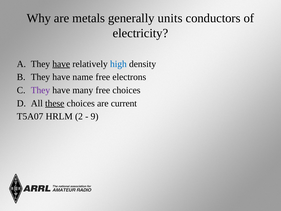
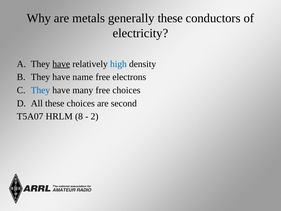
generally units: units -> these
They at (40, 90) colour: purple -> blue
these at (55, 103) underline: present -> none
current: current -> second
2: 2 -> 8
9: 9 -> 2
